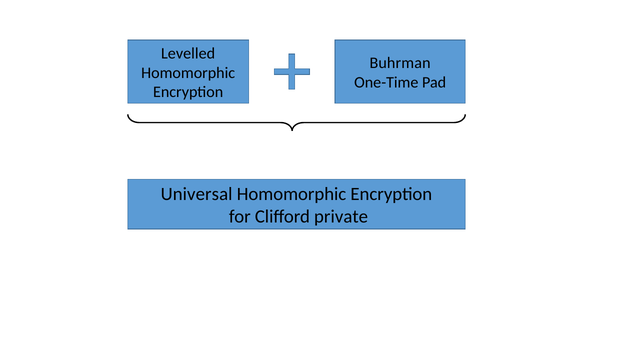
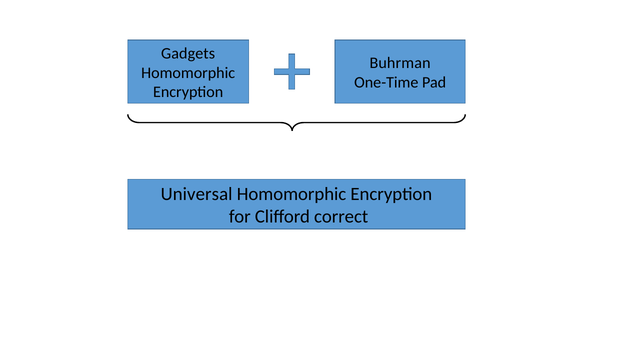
Levelled: Levelled -> Gadgets
private: private -> correct
